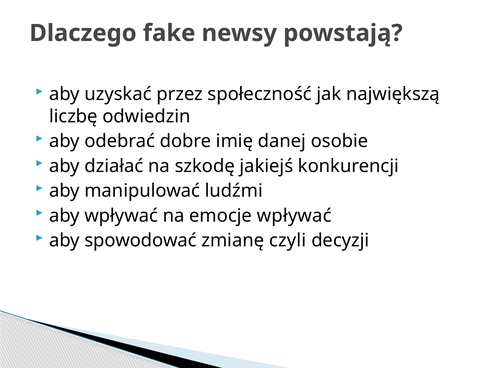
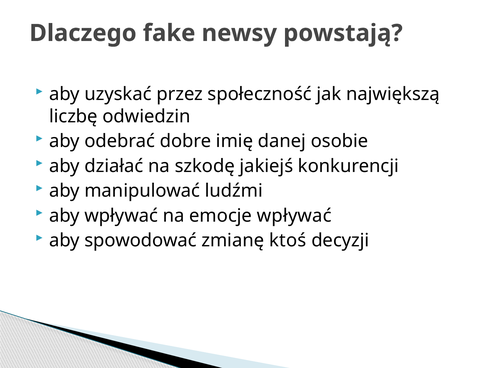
czyli: czyli -> ktoś
